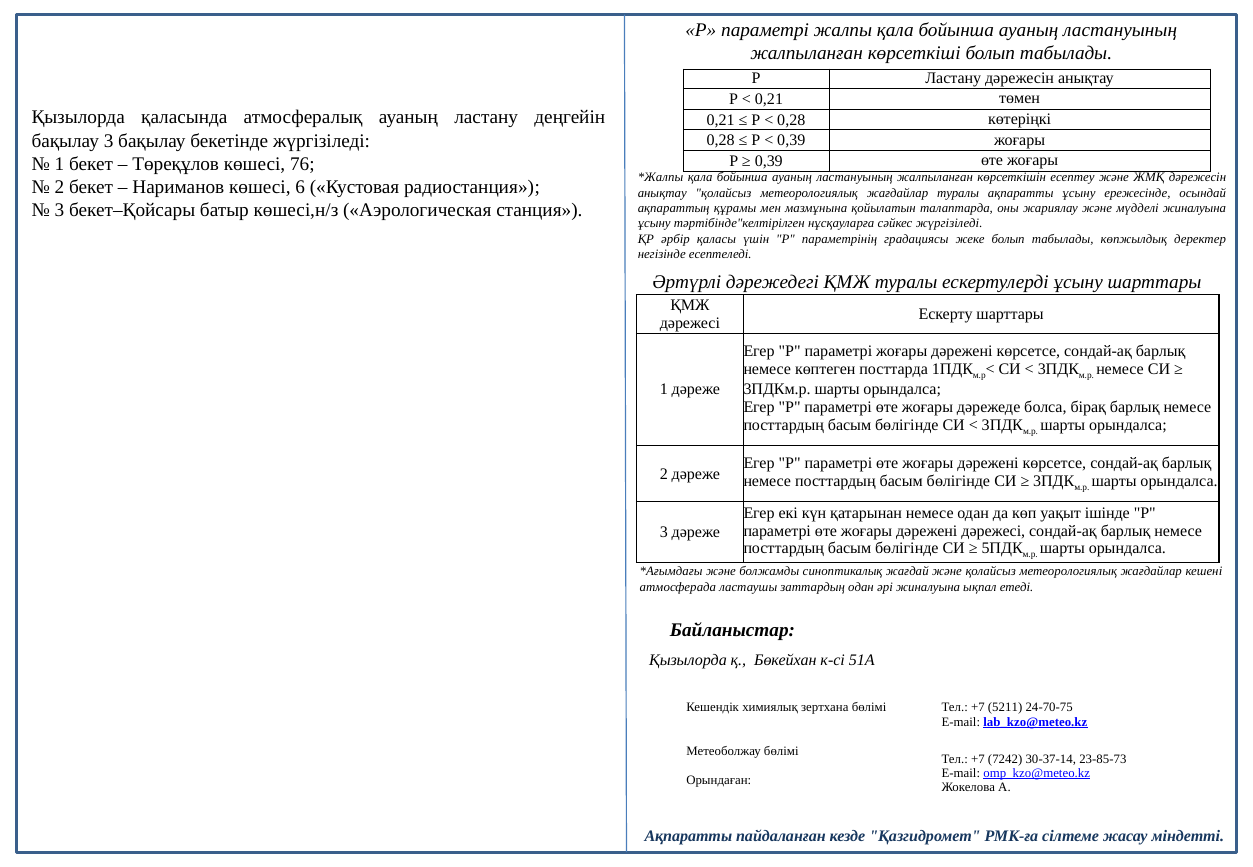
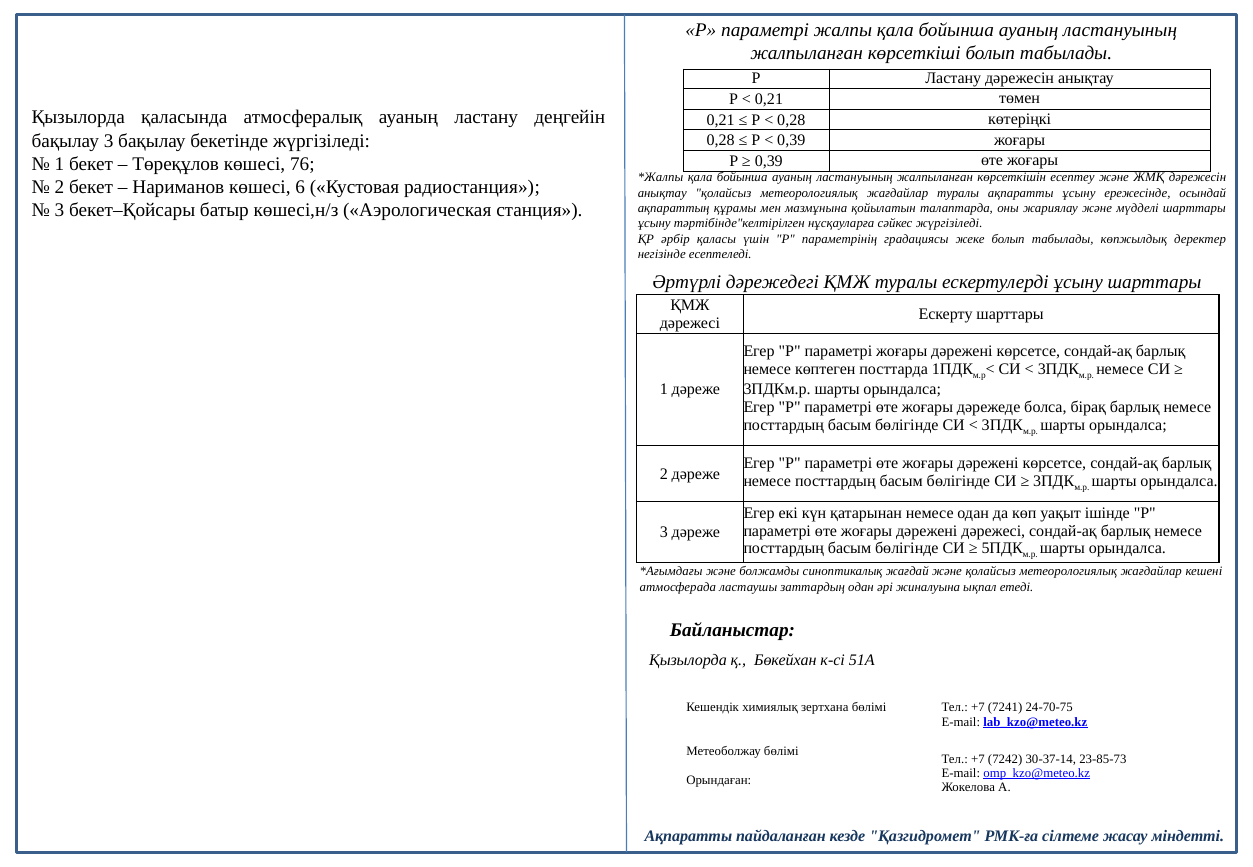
мүдделі жиналуына: жиналуына -> шарттары
5211: 5211 -> 7241
